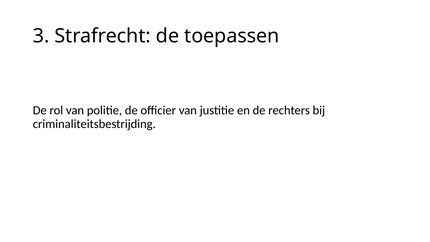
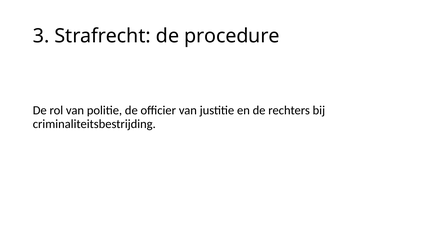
toepassen: toepassen -> procedure
